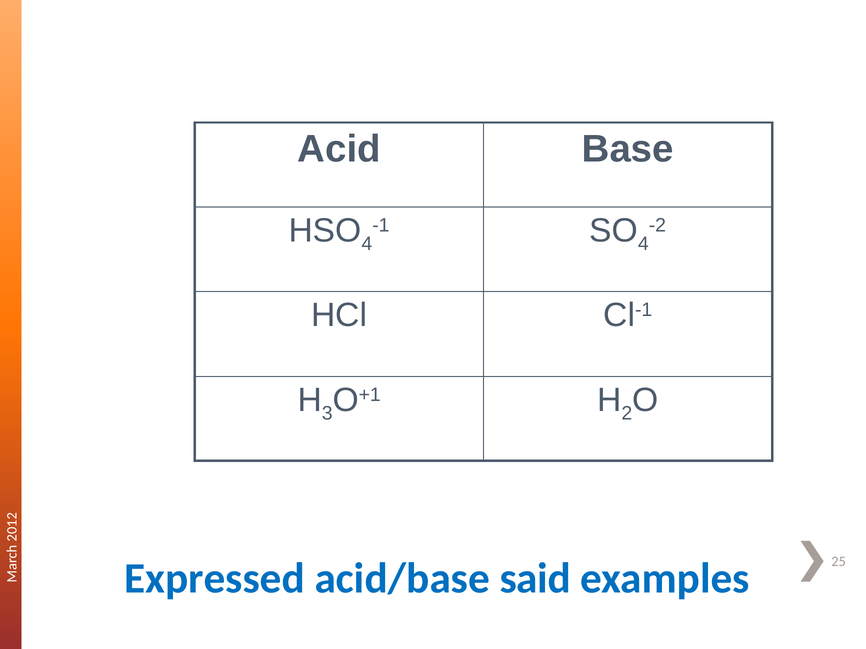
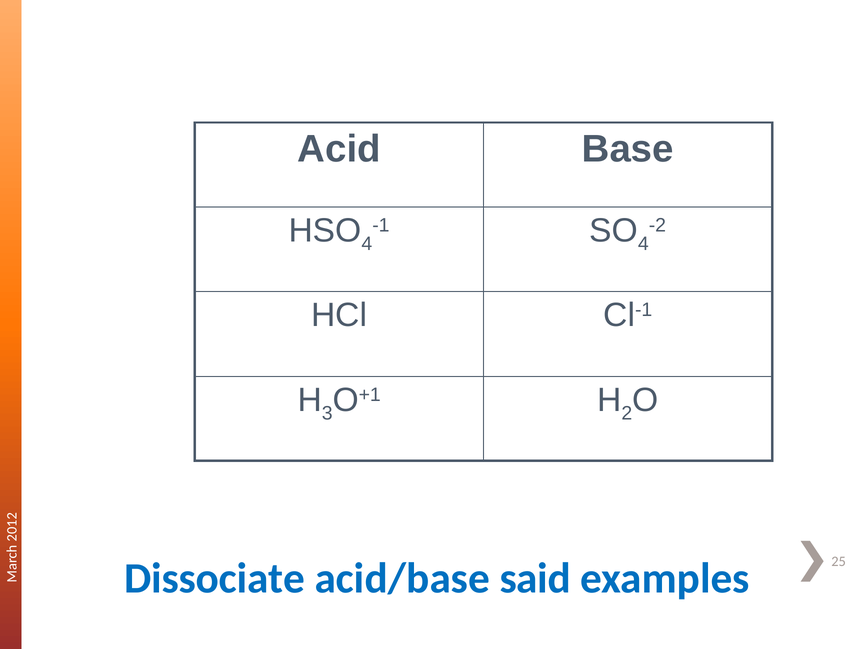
Expressed: Expressed -> Dissociate
